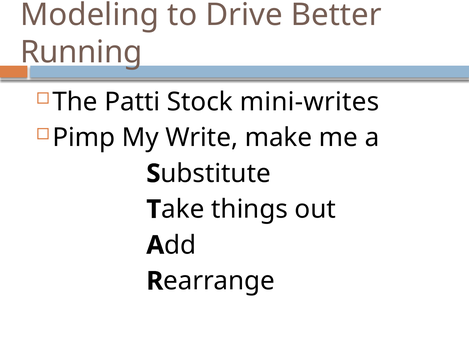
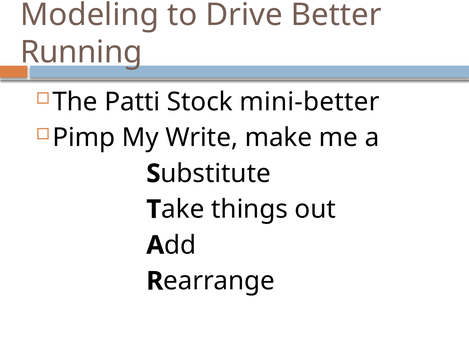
mini-writes: mini-writes -> mini-better
